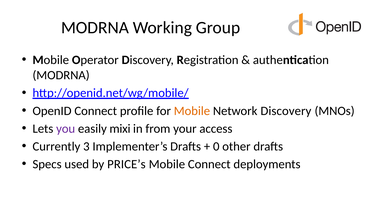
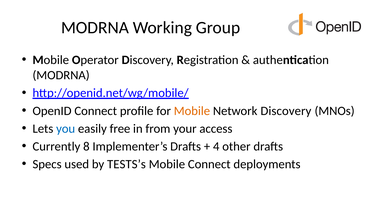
you colour: purple -> blue
mixi: mixi -> free
3: 3 -> 8
0: 0 -> 4
PRICE’s: PRICE’s -> TESTS’s
